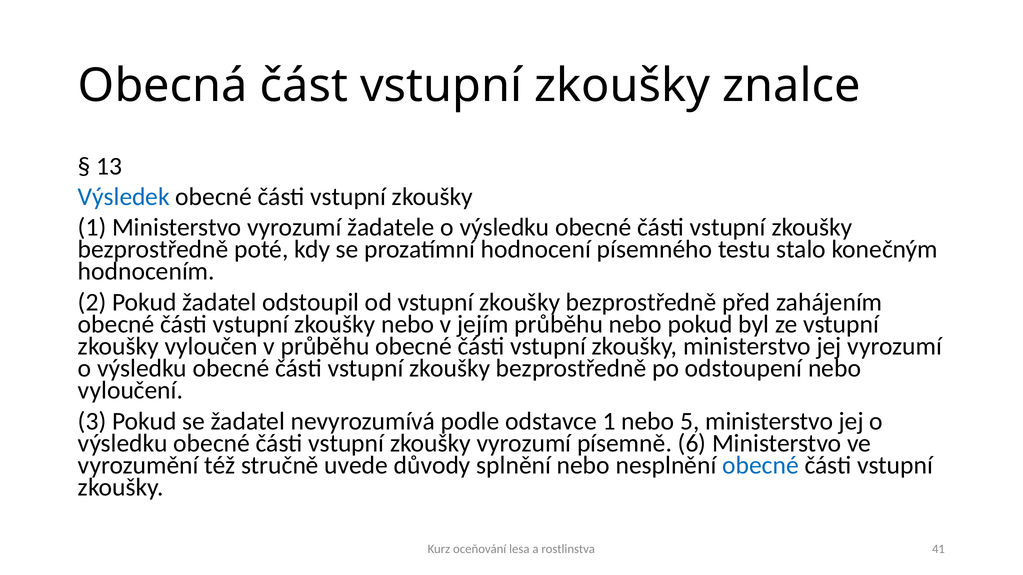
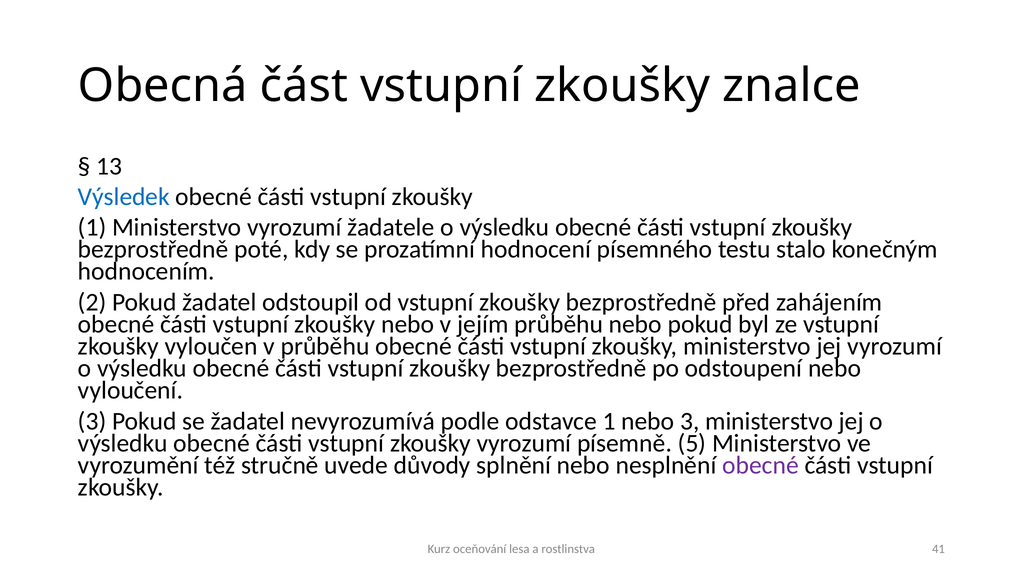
nebo 5: 5 -> 3
6: 6 -> 5
obecné at (761, 466) colour: blue -> purple
